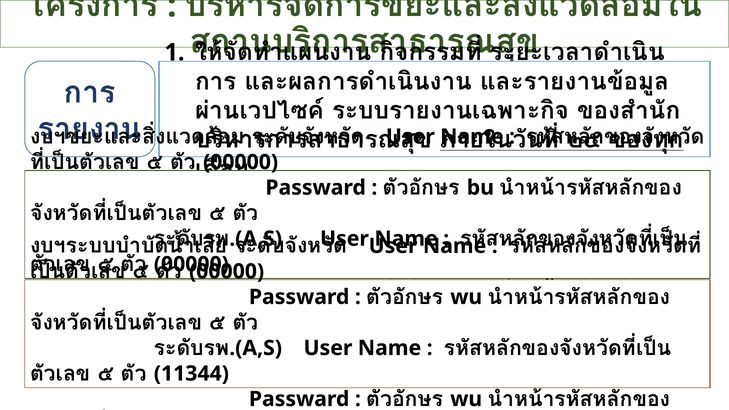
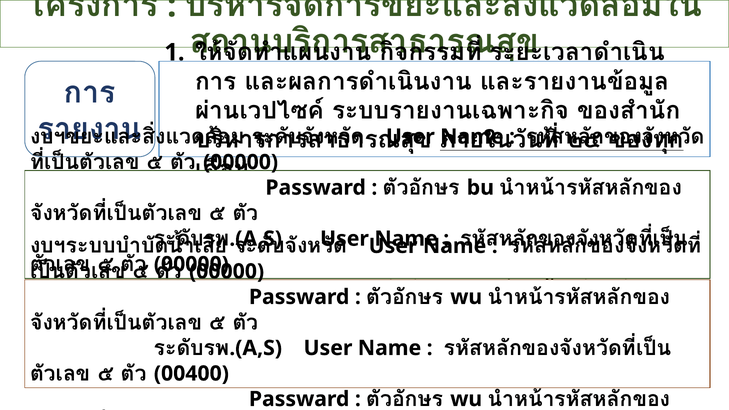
11344: 11344 -> 00400
